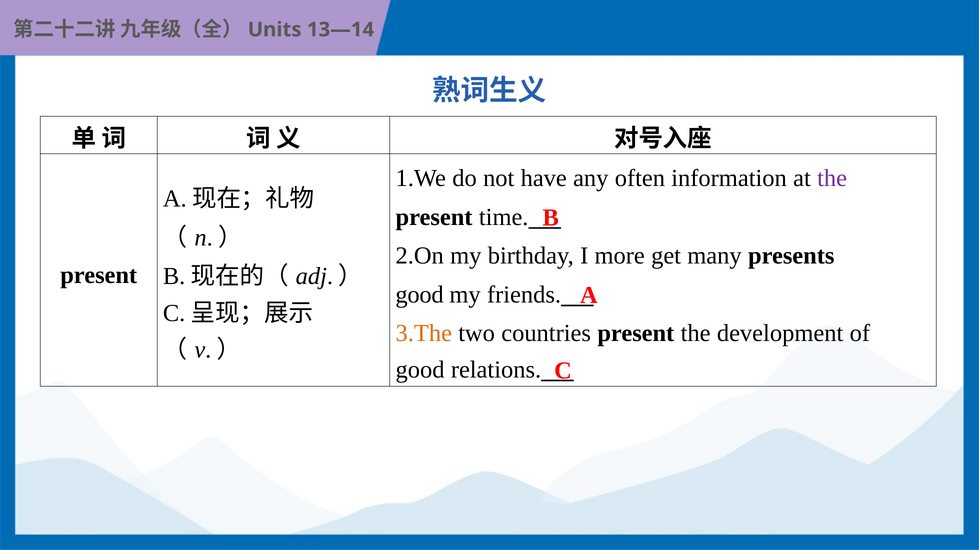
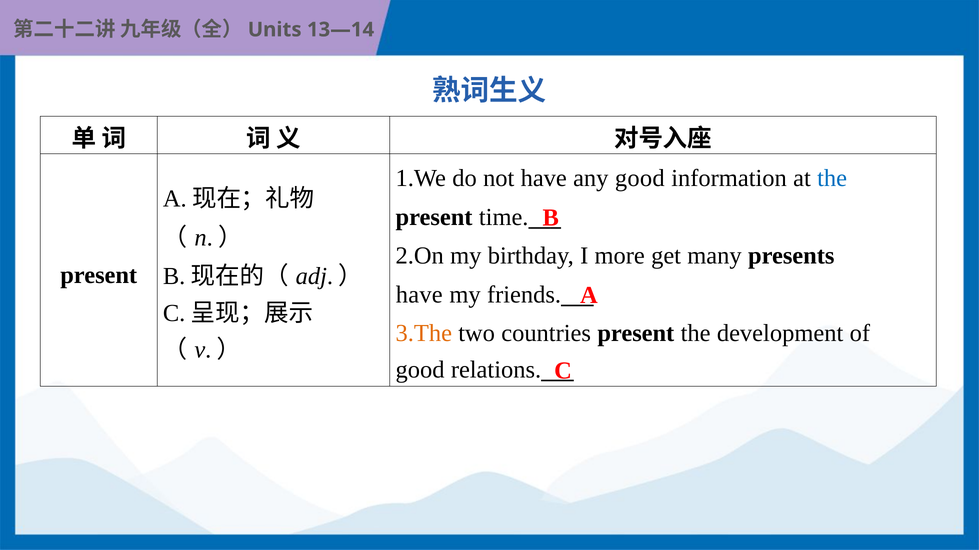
any often: often -> good
the at (832, 179) colour: purple -> blue
good at (420, 295): good -> have
